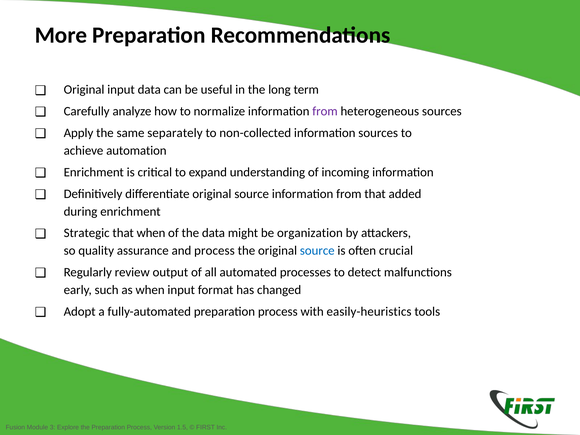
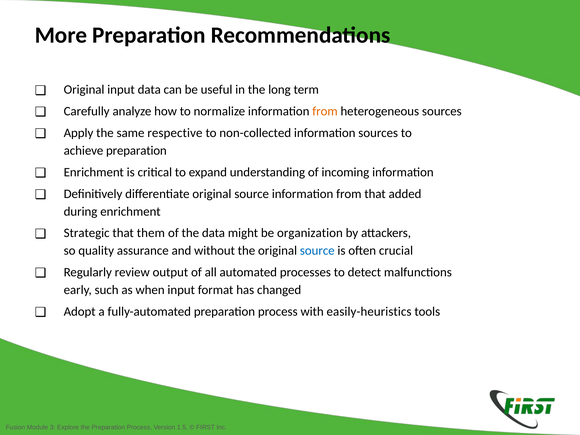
from at (325, 111) colour: purple -> orange
separately: separately -> respective
achieve automation: automation -> preparation
that when: when -> them
and process: process -> without
